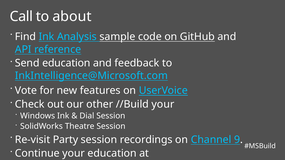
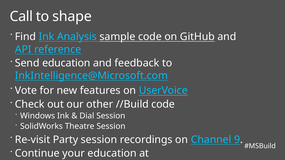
about: about -> shape
//Build your: your -> code
